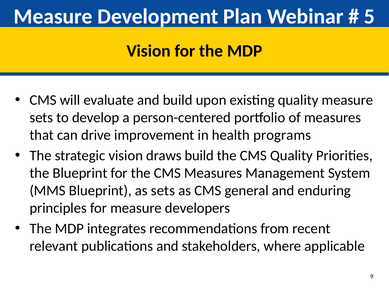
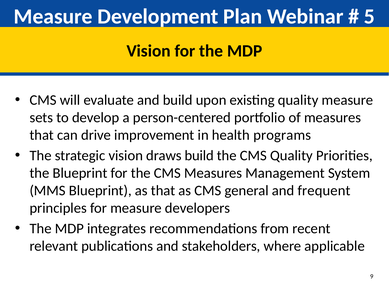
as sets: sets -> that
enduring: enduring -> frequent
